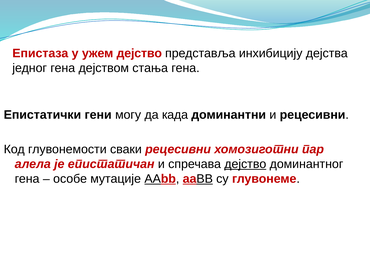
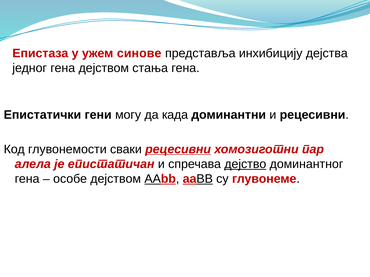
ужем дејство: дејство -> синове
рецесивни at (178, 149) underline: none -> present
особе мутације: мутације -> дејством
